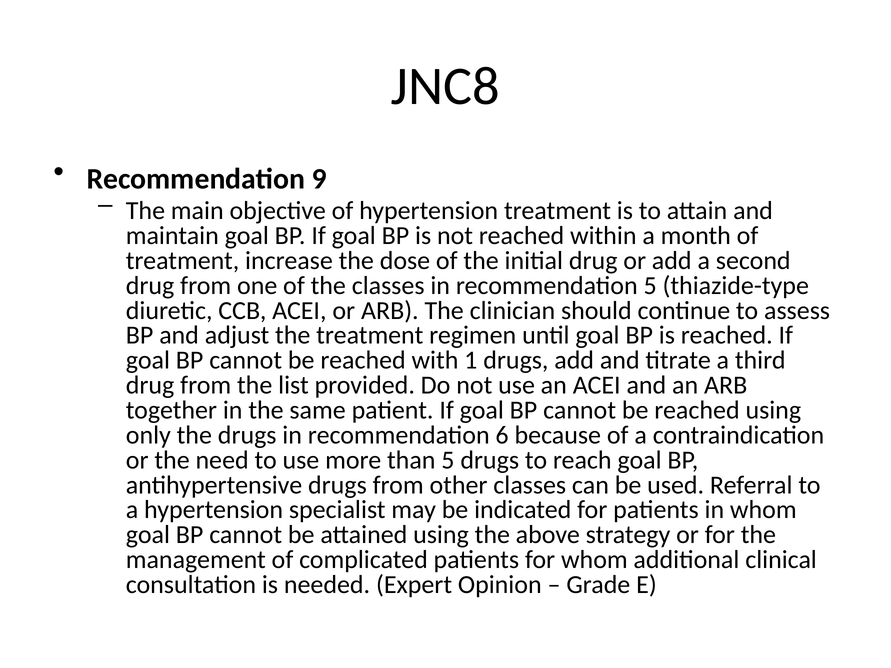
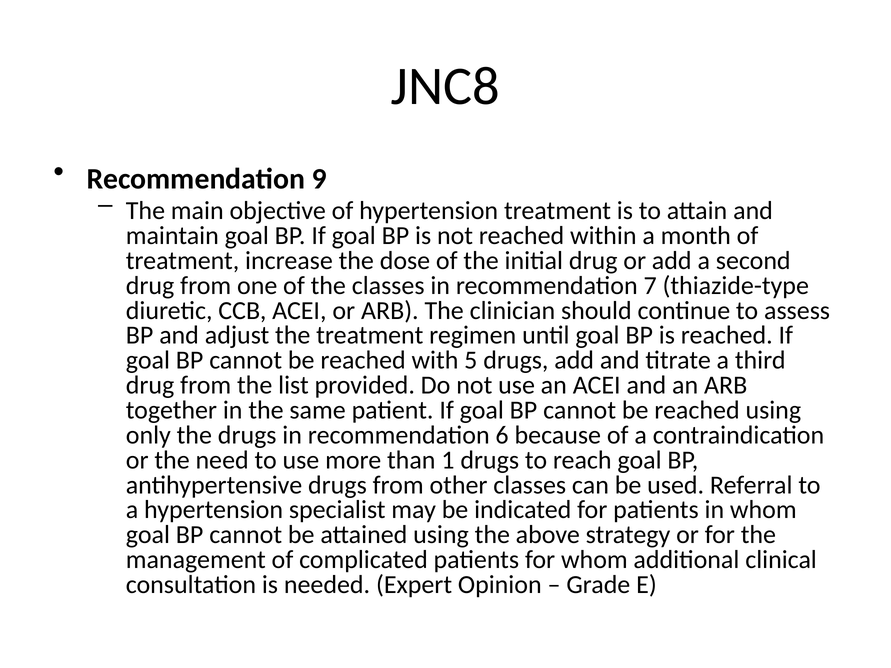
recommendation 5: 5 -> 7
1: 1 -> 5
than 5: 5 -> 1
